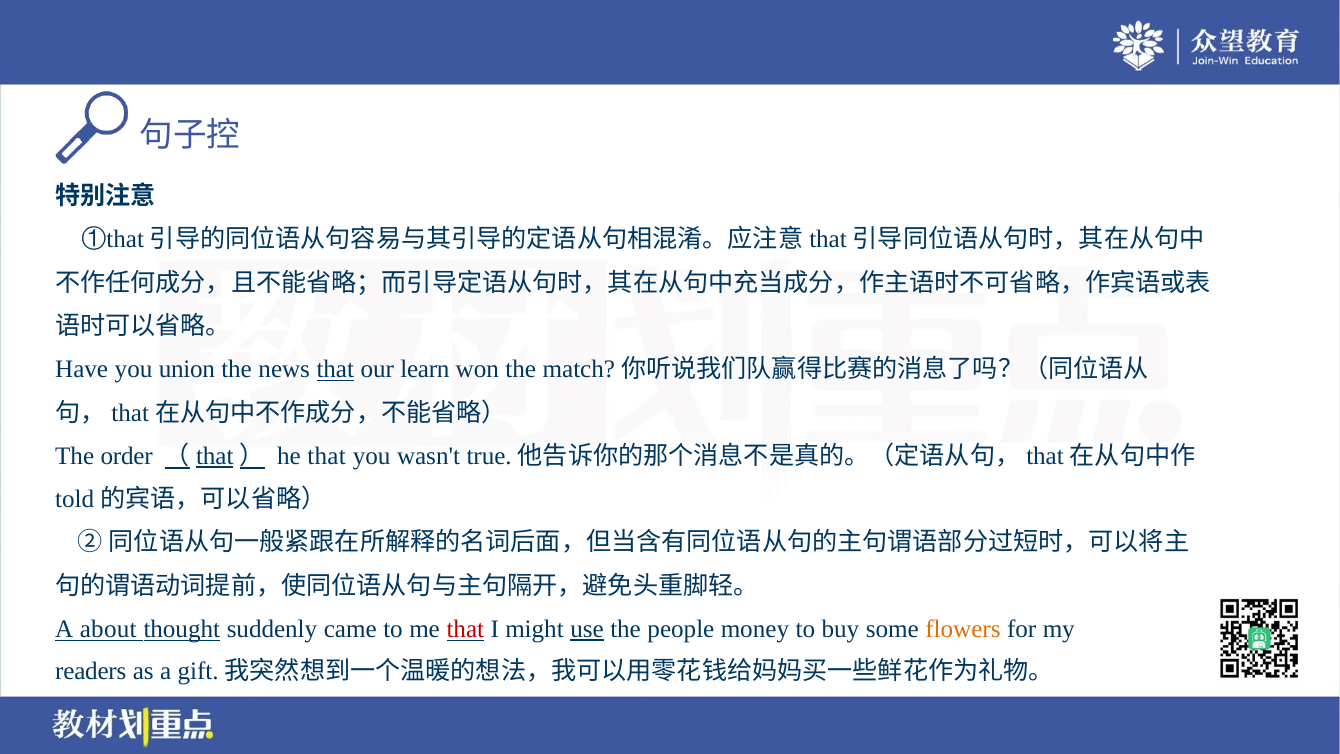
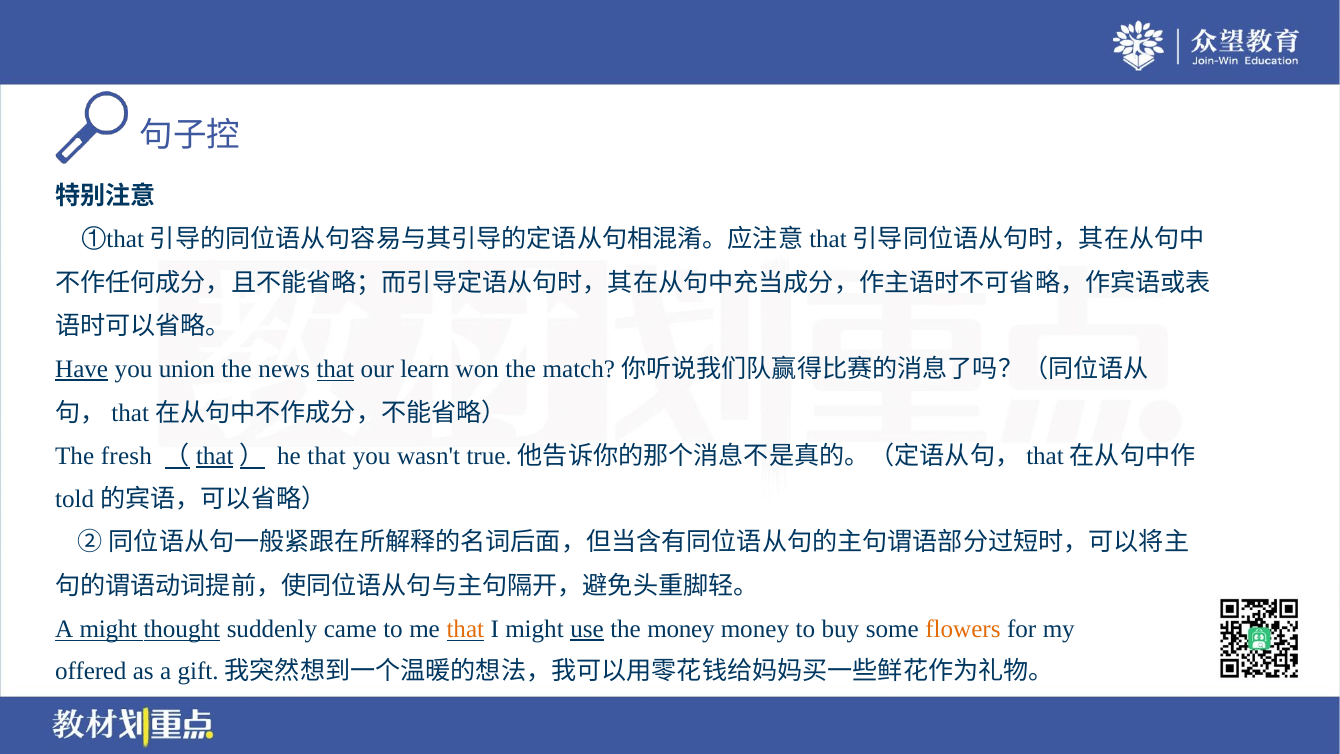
Have underline: none -> present
order: order -> fresh
A about: about -> might
that at (465, 629) colour: red -> orange
the people: people -> money
readers: readers -> offered
